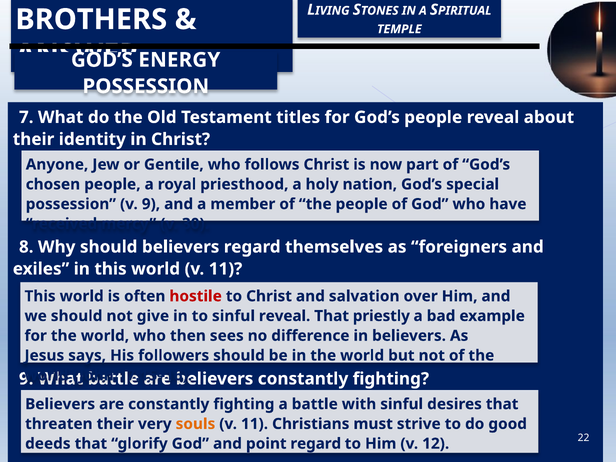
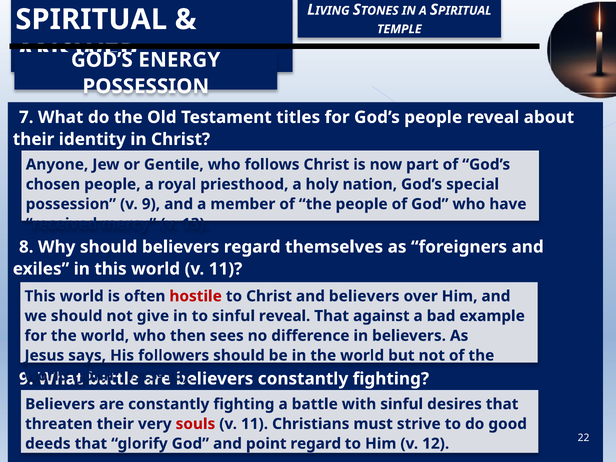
BROTHERS at (91, 20): BROTHERS -> SPIRITUAL
30: 30 -> 13
and salvation: salvation -> believers
priestly: priestly -> against
souls colour: orange -> red
